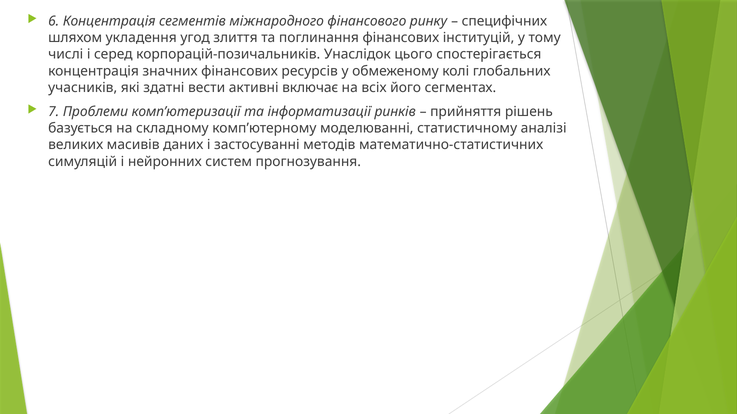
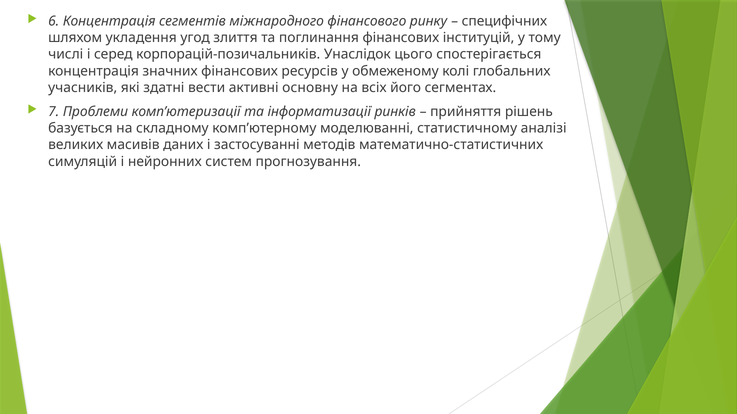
включає: включає -> основну
